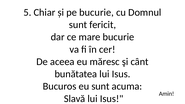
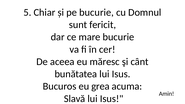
eu sunt: sunt -> grea
